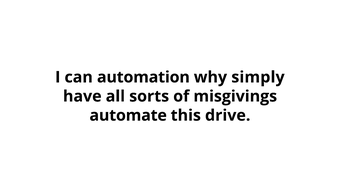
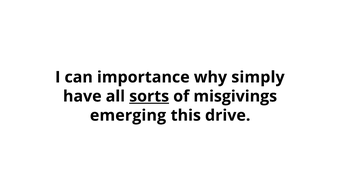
automation: automation -> importance
sorts underline: none -> present
automate: automate -> emerging
